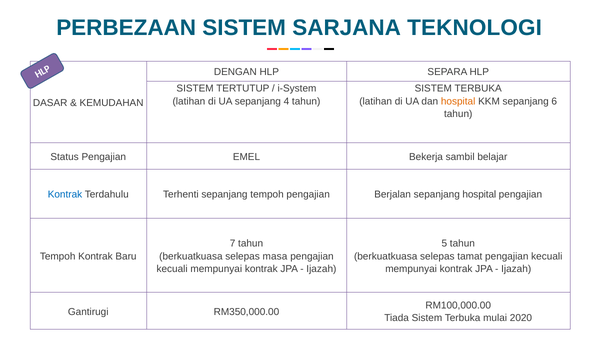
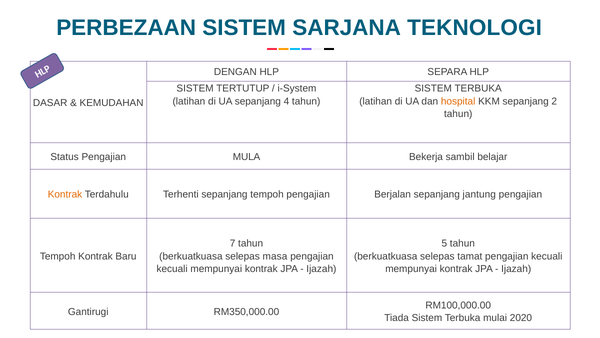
6: 6 -> 2
EMEL: EMEL -> MULA
Kontrak at (65, 194) colour: blue -> orange
sepanjang hospital: hospital -> jantung
